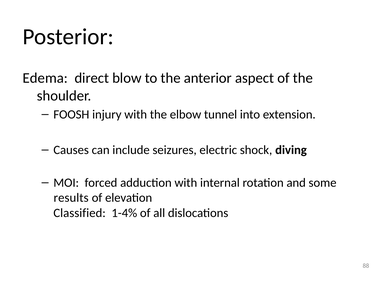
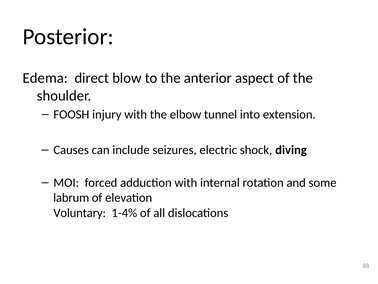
results: results -> labrum
Classified: Classified -> Voluntary
